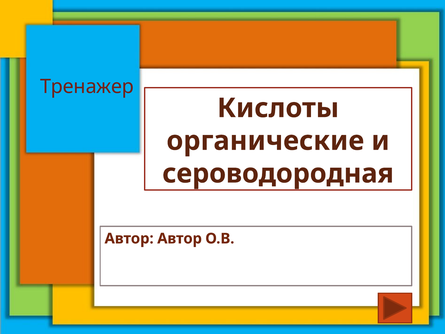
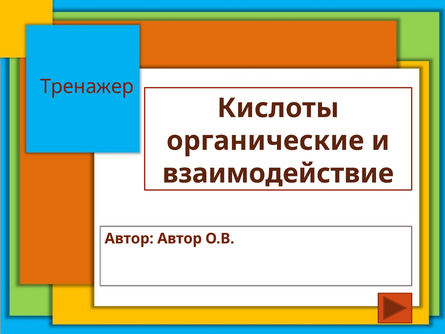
сероводородная: сероводородная -> взаимодействие
